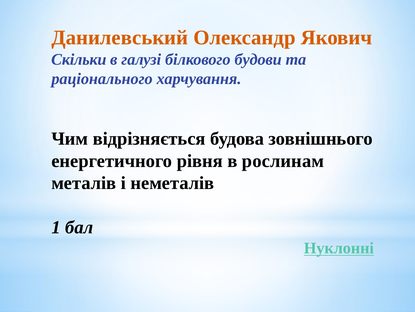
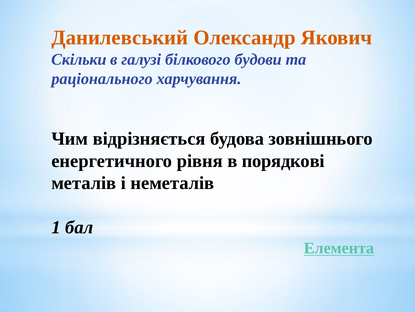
рослинам: рослинам -> порядкові
Нуклонні: Нуклонні -> Елемента
